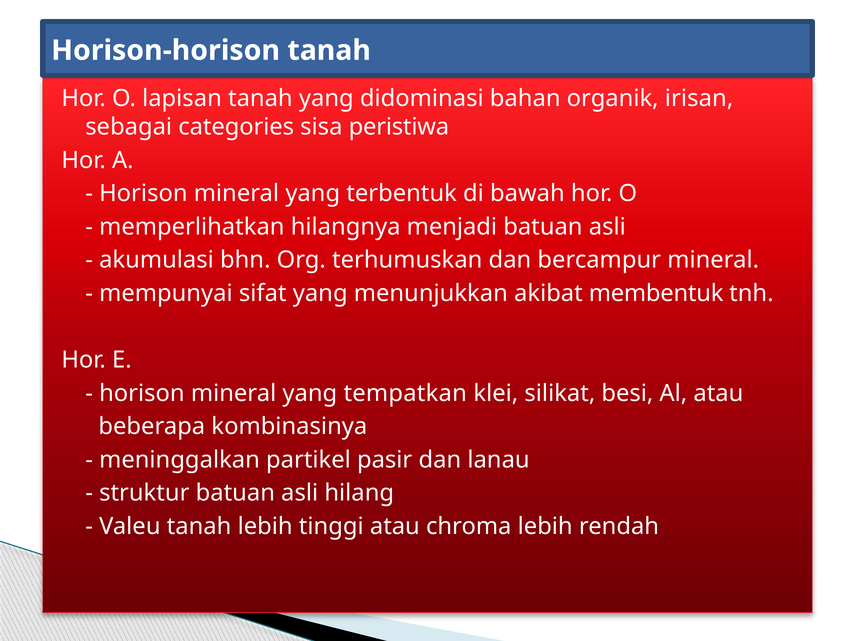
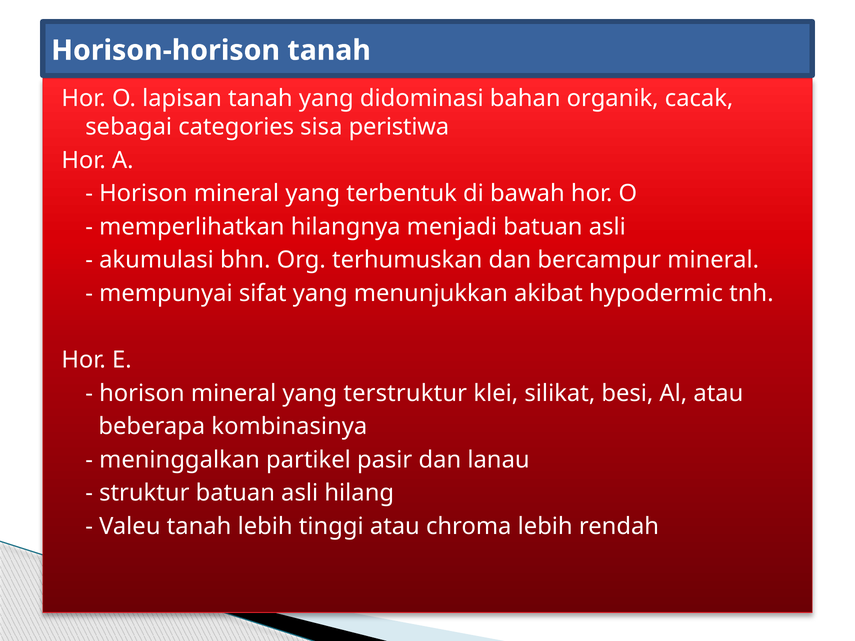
irisan: irisan -> cacak
membentuk: membentuk -> hypodermic
tempatkan: tempatkan -> terstruktur
